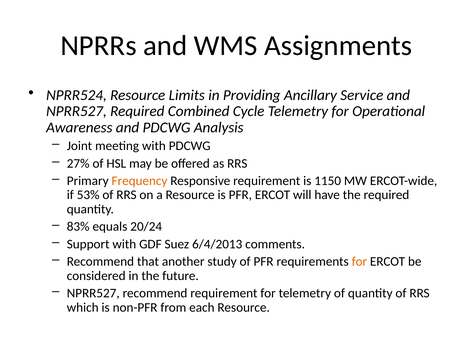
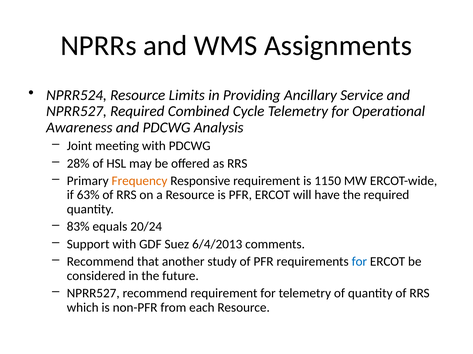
27%: 27% -> 28%
53%: 53% -> 63%
for at (359, 262) colour: orange -> blue
